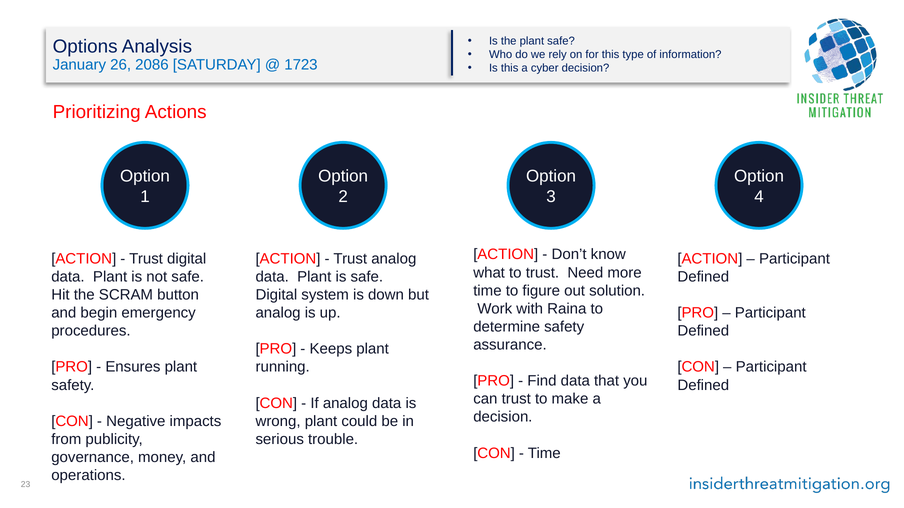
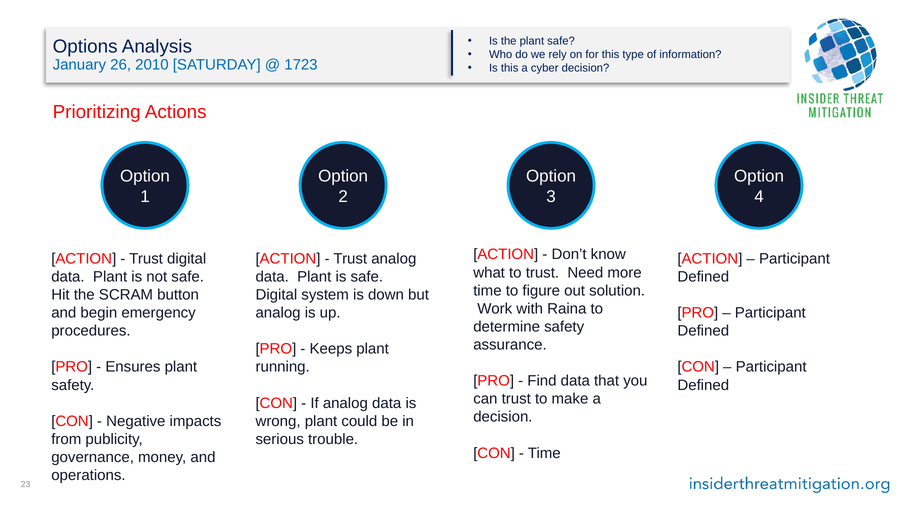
2086: 2086 -> 2010
